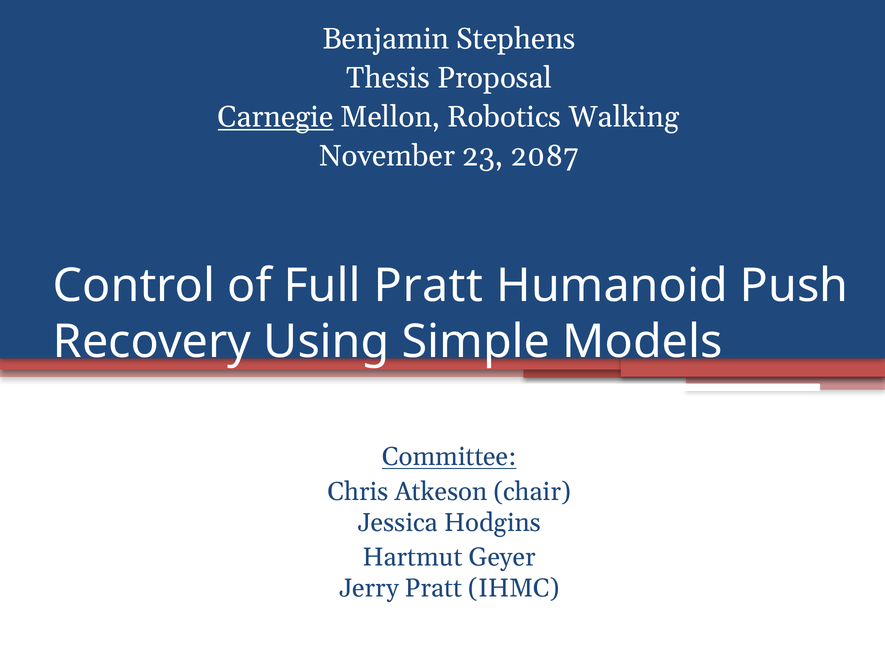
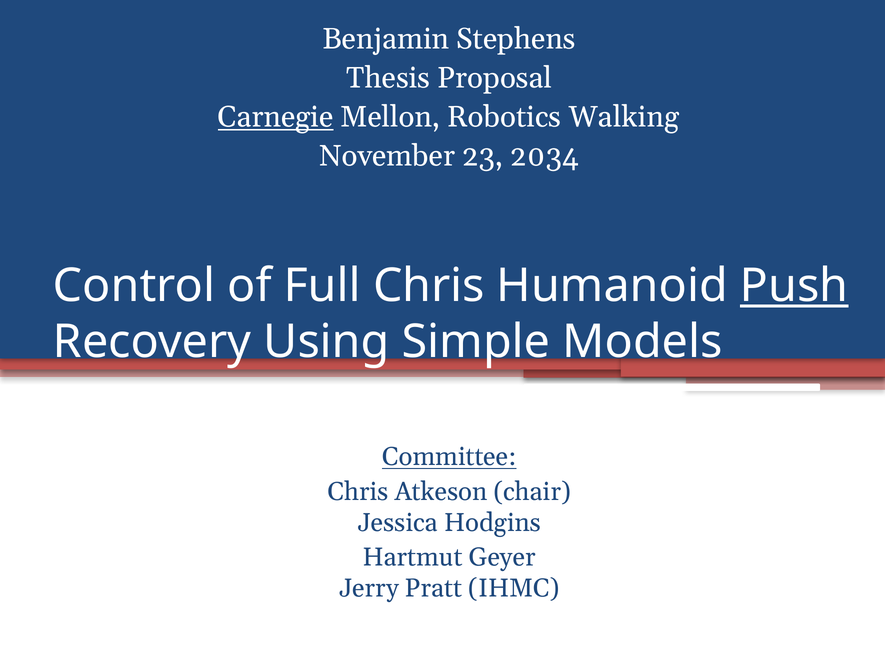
2087: 2087 -> 2034
Full Pratt: Pratt -> Chris
Push underline: none -> present
